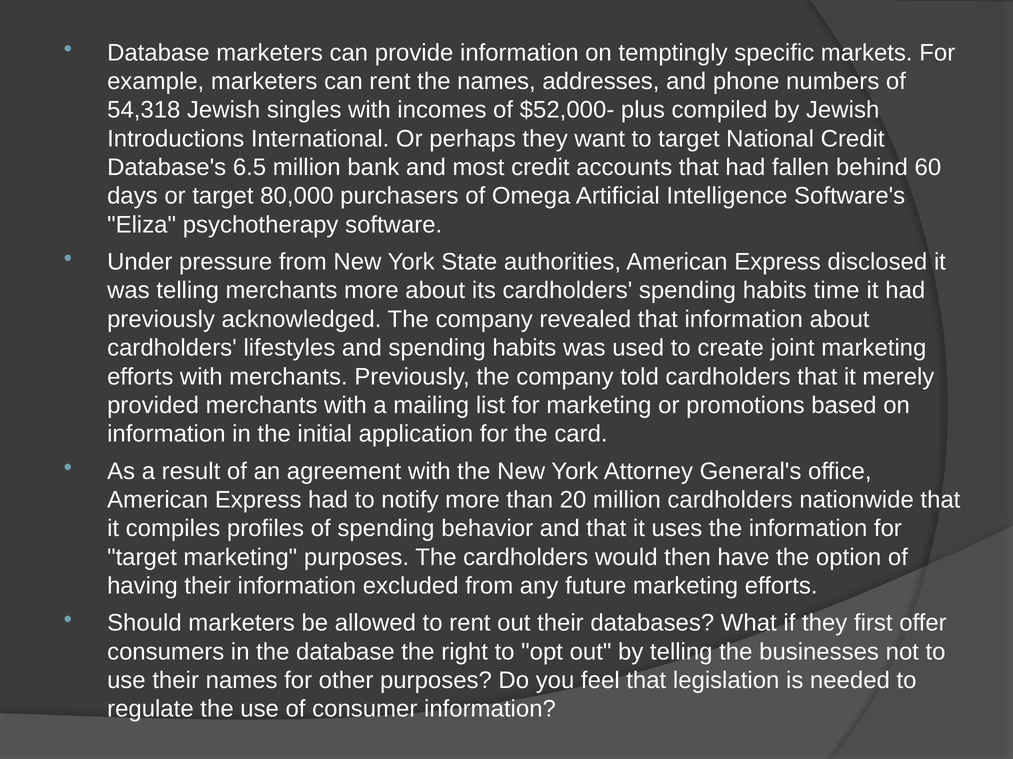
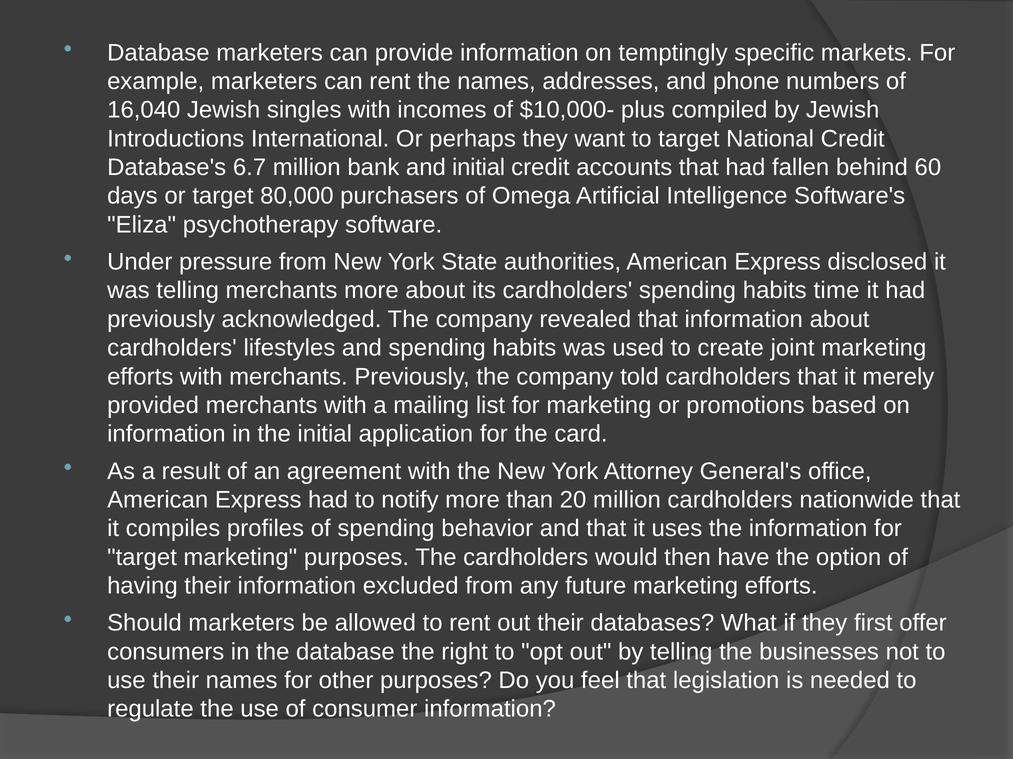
54,318: 54,318 -> 16,040
$52,000-: $52,000- -> $10,000-
6.5: 6.5 -> 6.7
and most: most -> initial
